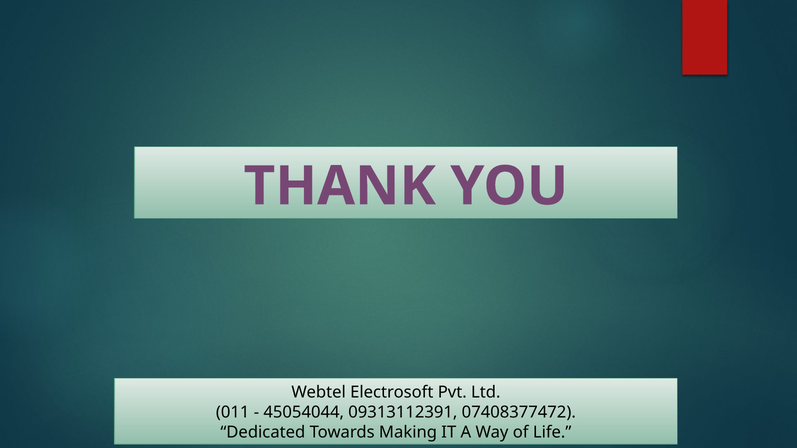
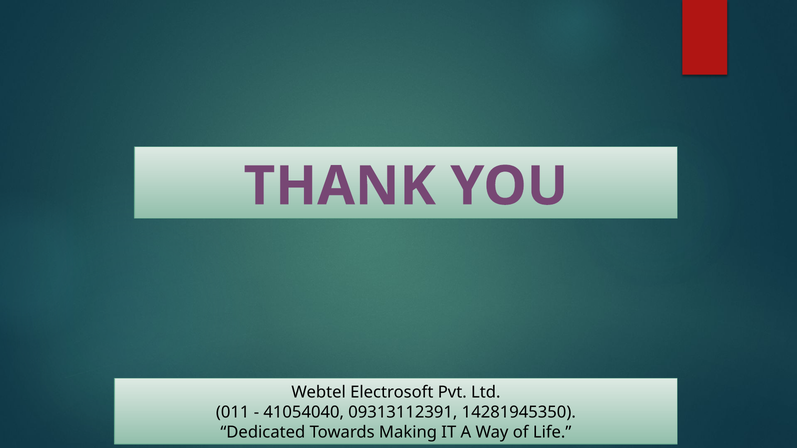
45054044: 45054044 -> 41054040
07408377472: 07408377472 -> 14281945350
